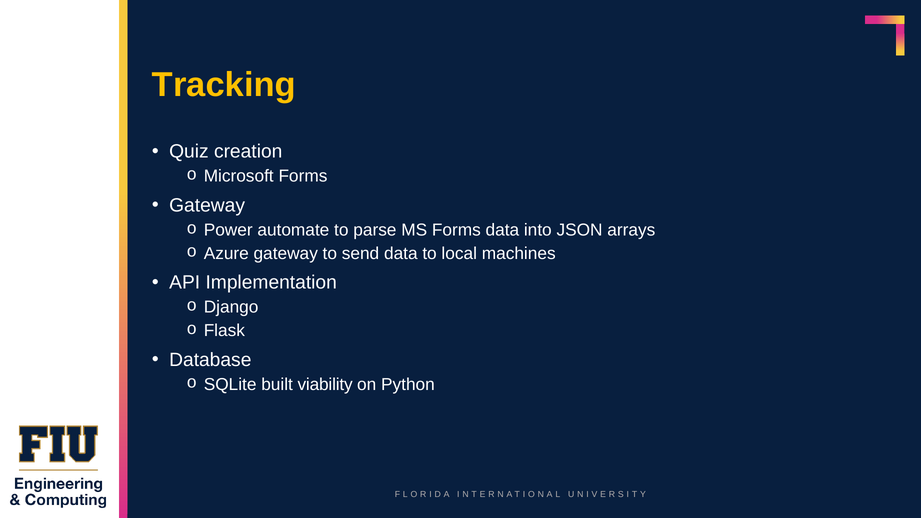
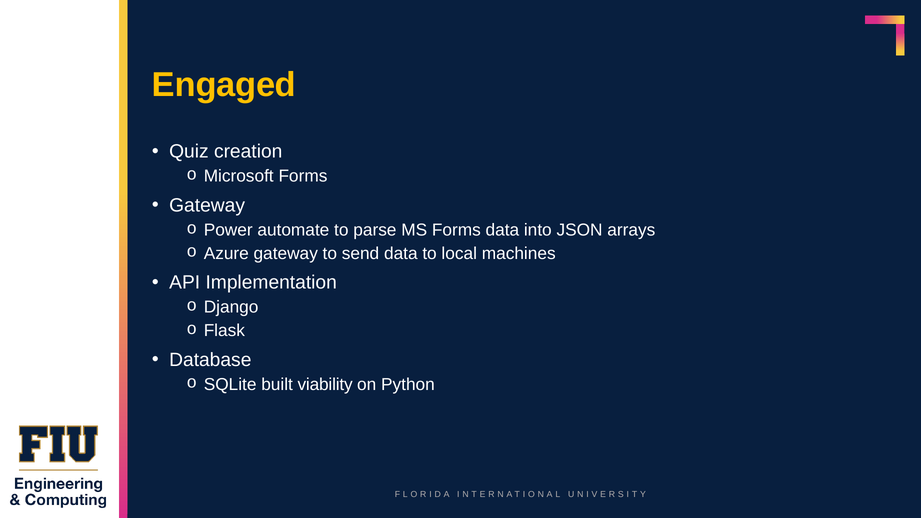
Tracking: Tracking -> Engaged
